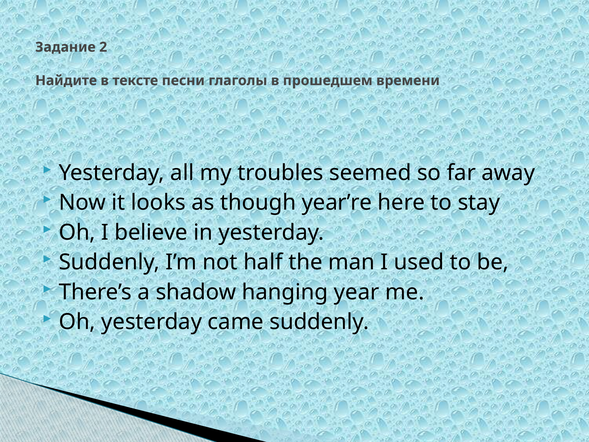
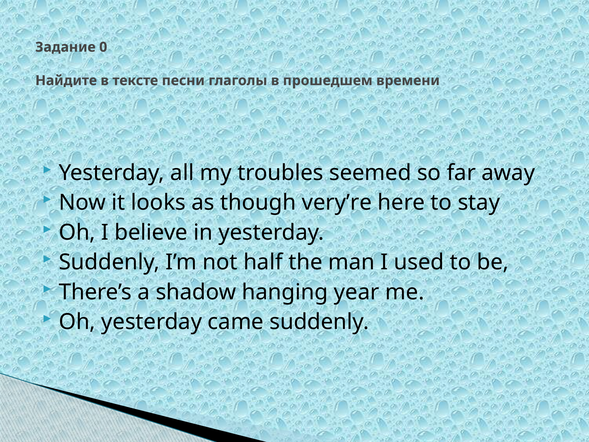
2: 2 -> 0
year’re: year’re -> very’re
